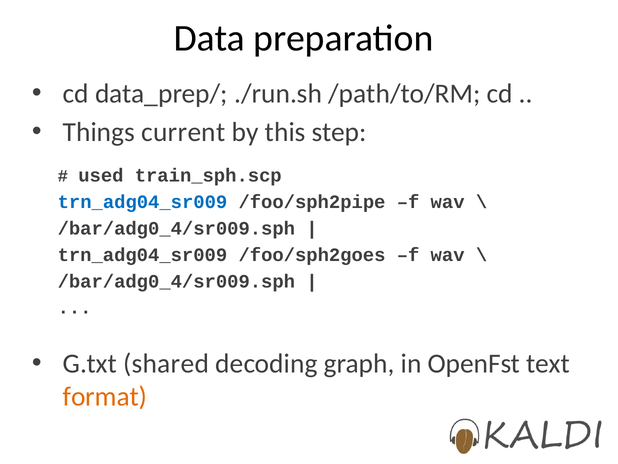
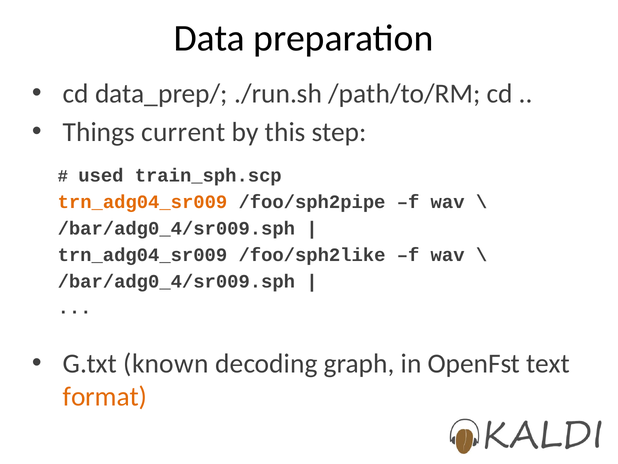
trn_adg04_sr009 at (142, 202) colour: blue -> orange
/foo/sph2goes: /foo/sph2goes -> /foo/sph2like
shared: shared -> known
